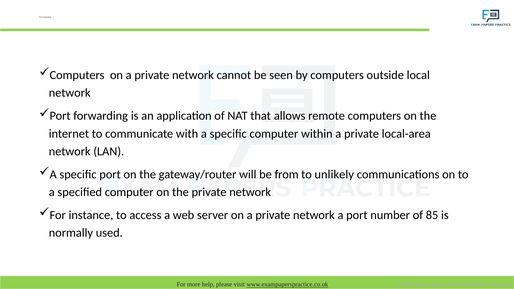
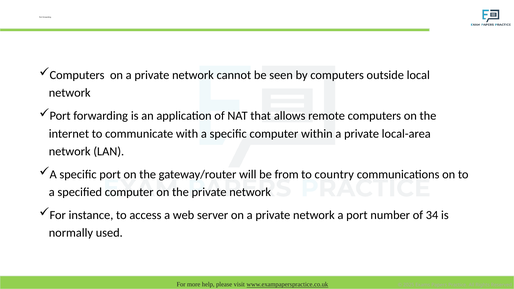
unlikely: unlikely -> country
85: 85 -> 34
